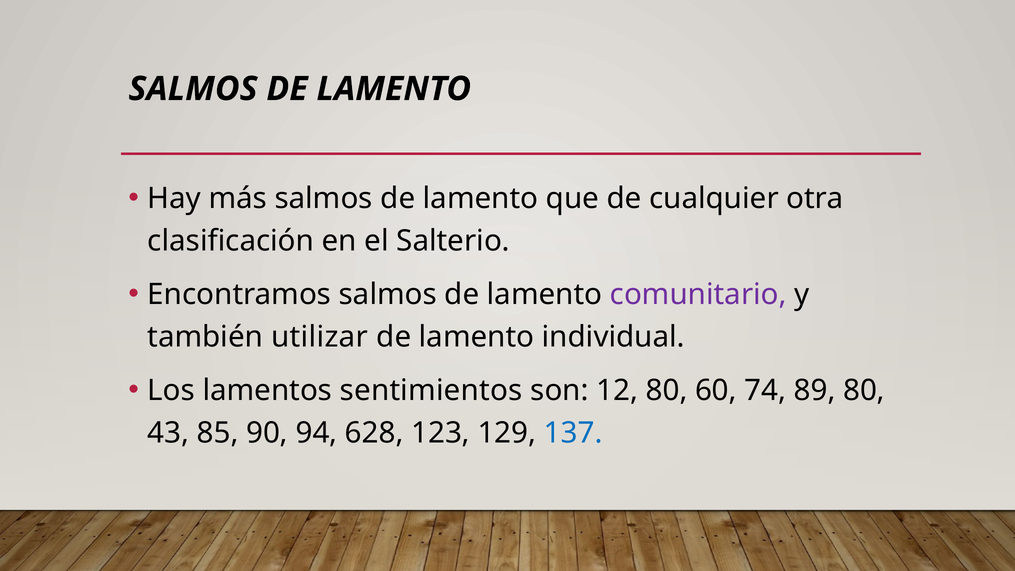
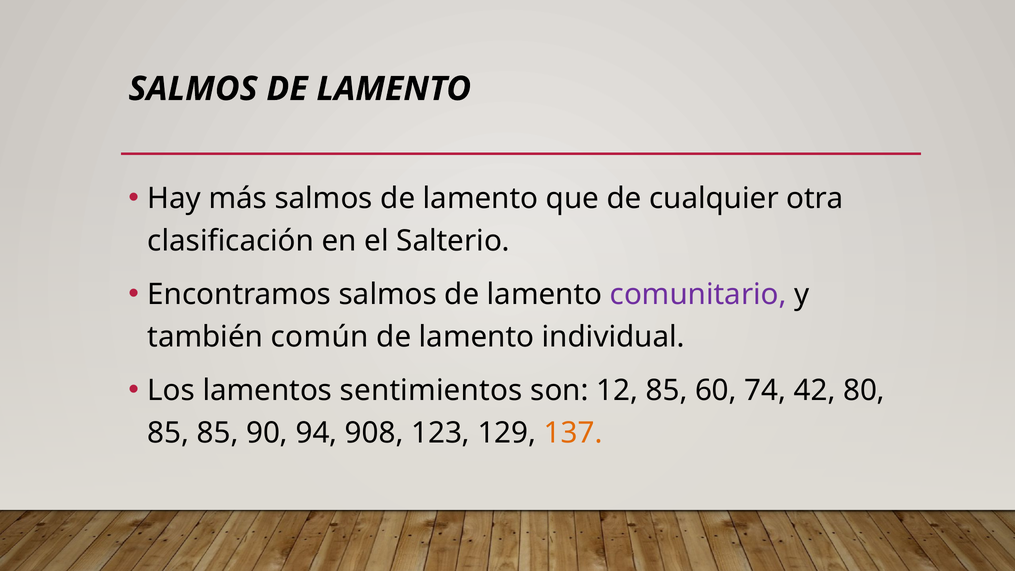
utilizar: utilizar -> común
12 80: 80 -> 85
89: 89 -> 42
43 at (168, 433): 43 -> 85
628: 628 -> 908
137 colour: blue -> orange
